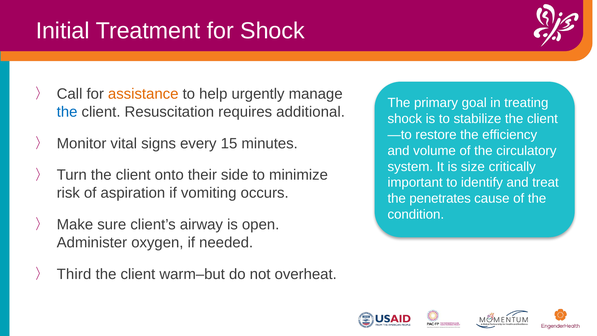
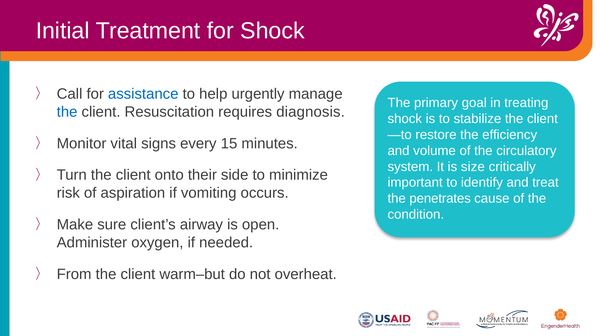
assistance colour: orange -> blue
additional: additional -> diagnosis
Third: Third -> From
